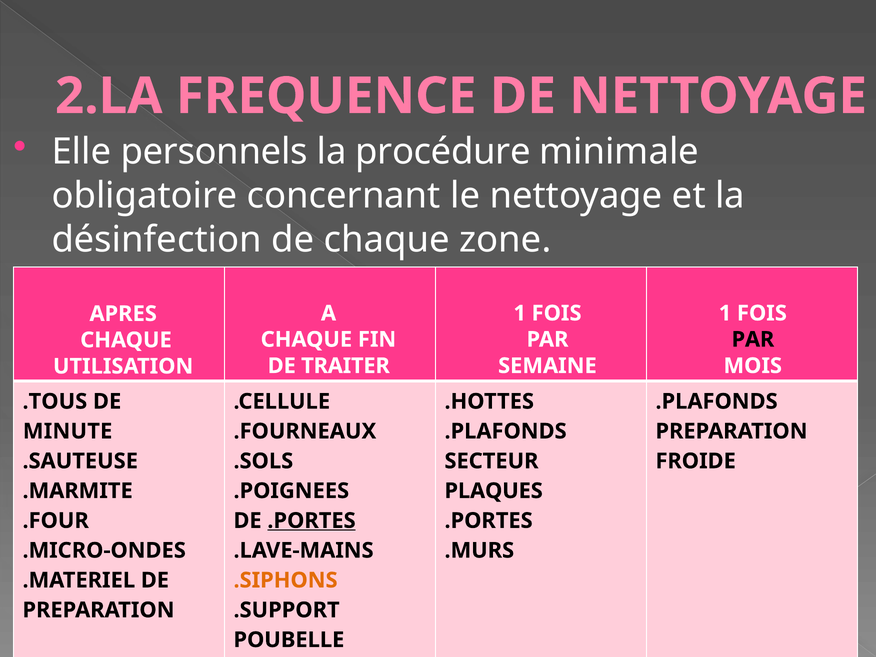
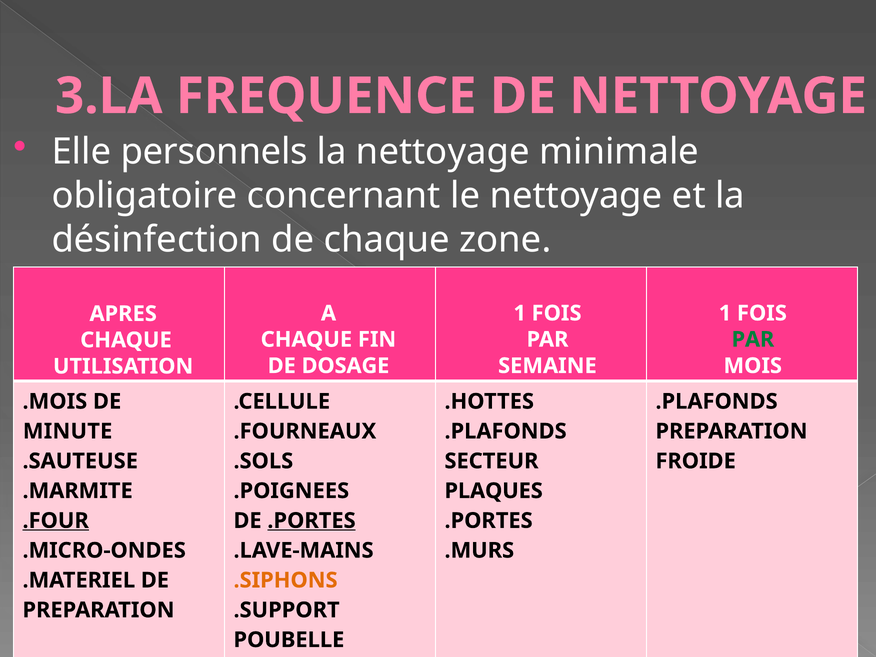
2.LA: 2.LA -> 3.LA
la procédure: procédure -> nettoyage
PAR at (753, 340) colour: black -> green
TRAITER: TRAITER -> DOSAGE
.TOUS: .TOUS -> .MOIS
.FOUR underline: none -> present
